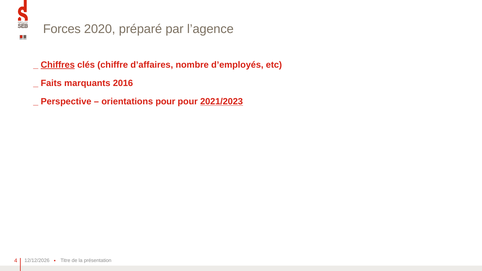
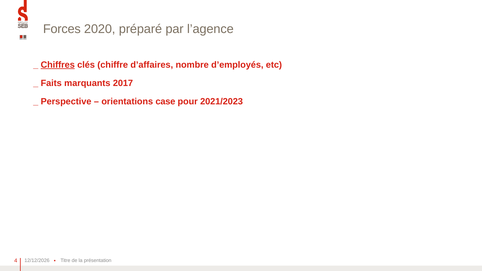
2016: 2016 -> 2017
orientations pour: pour -> case
2021/2023 underline: present -> none
